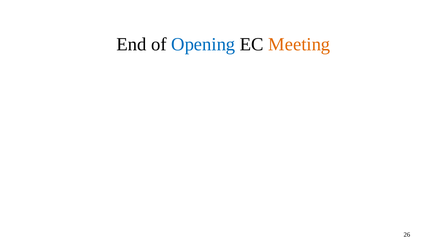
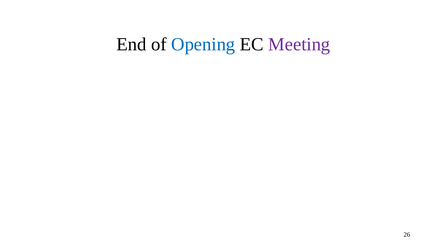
Meeting colour: orange -> purple
